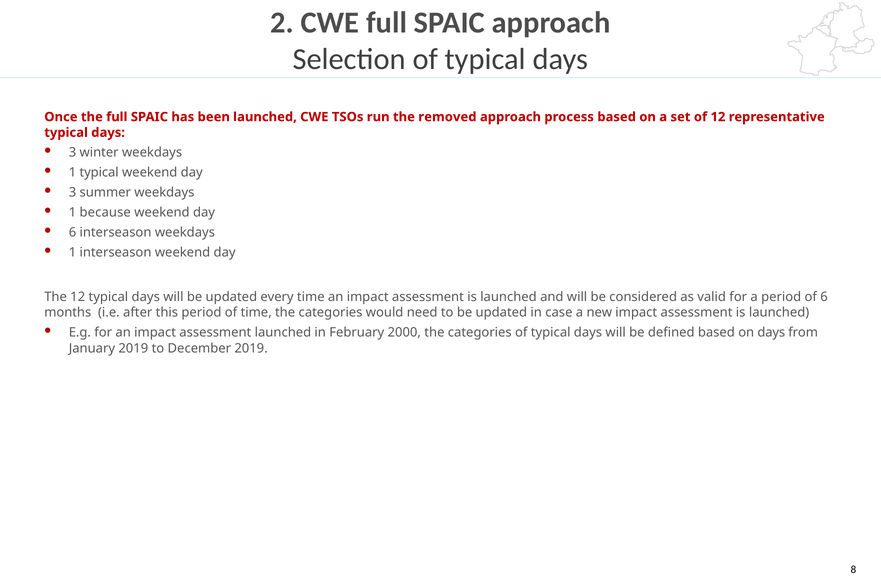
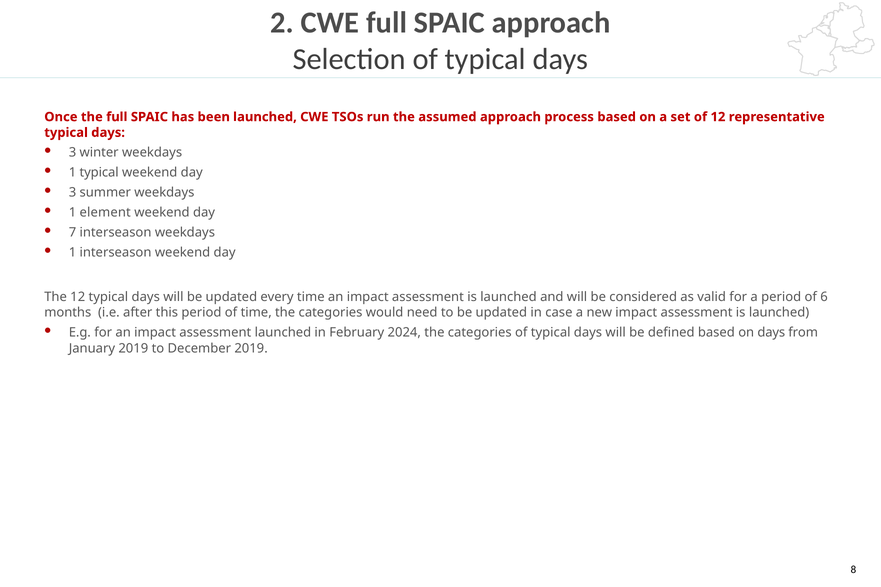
removed: removed -> assumed
because: because -> element
6 at (72, 233): 6 -> 7
2000: 2000 -> 2024
